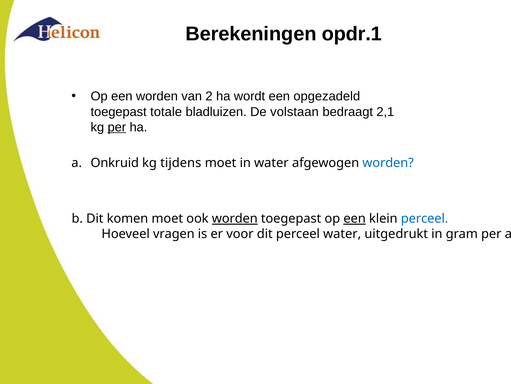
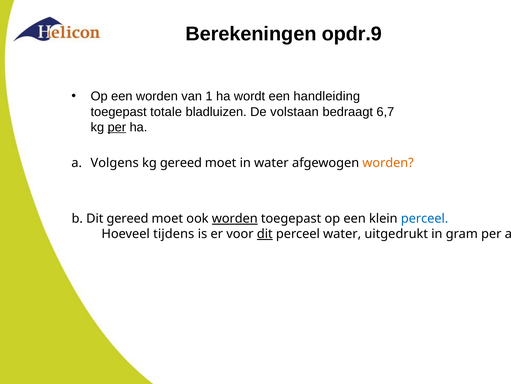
opdr.1: opdr.1 -> opdr.9
2: 2 -> 1
opgezadeld: opgezadeld -> handleiding
2,1: 2,1 -> 6,7
Onkruid: Onkruid -> Volgens
kg tijdens: tijdens -> gereed
worden at (388, 163) colour: blue -> orange
Dit komen: komen -> gereed
een at (355, 218) underline: present -> none
vragen: vragen -> tijdens
dit at (265, 234) underline: none -> present
